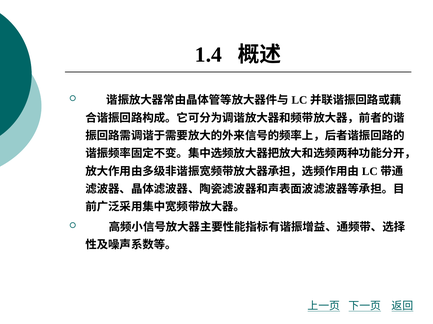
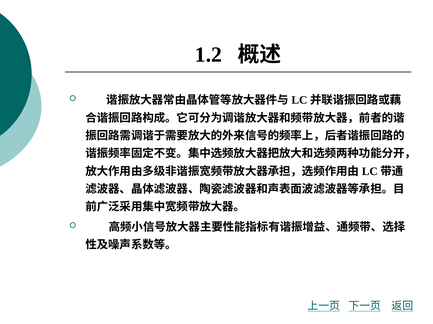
1.4: 1.4 -> 1.2
